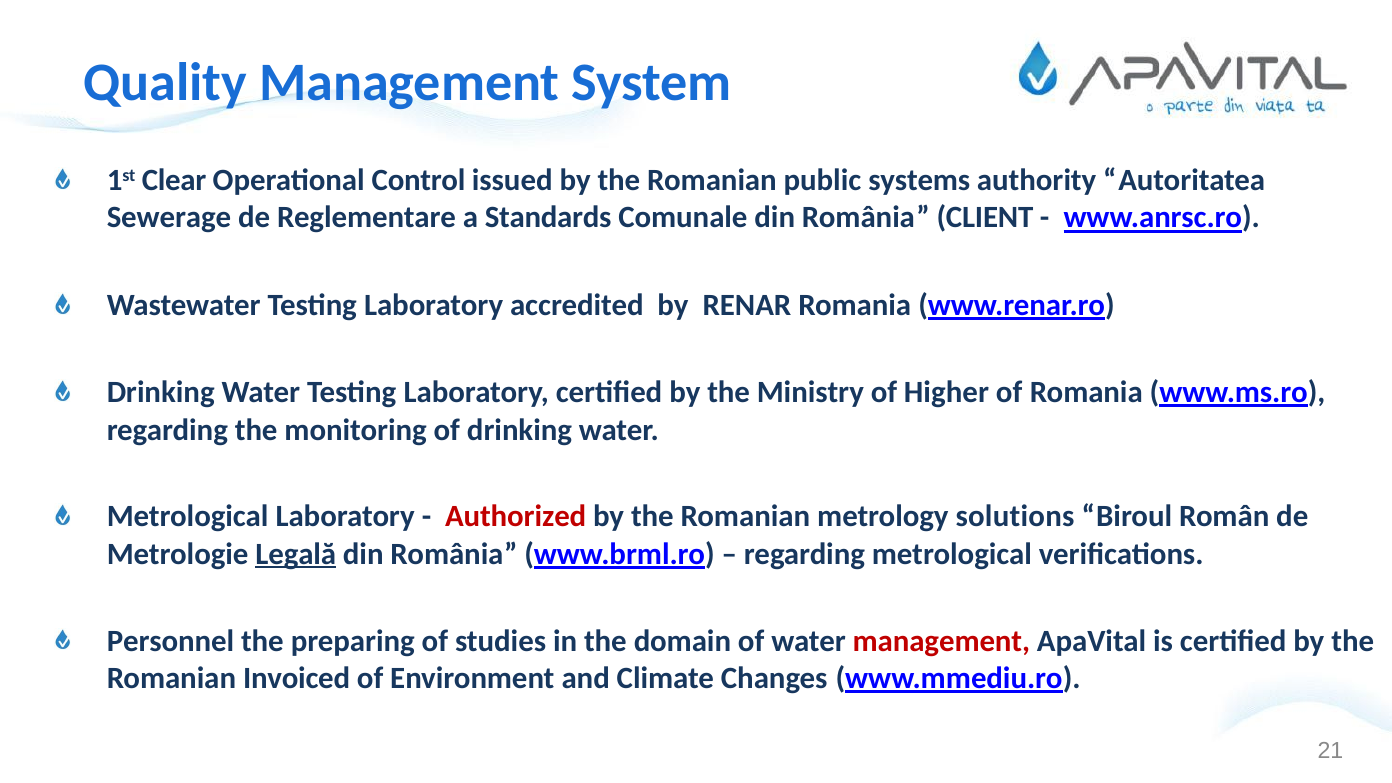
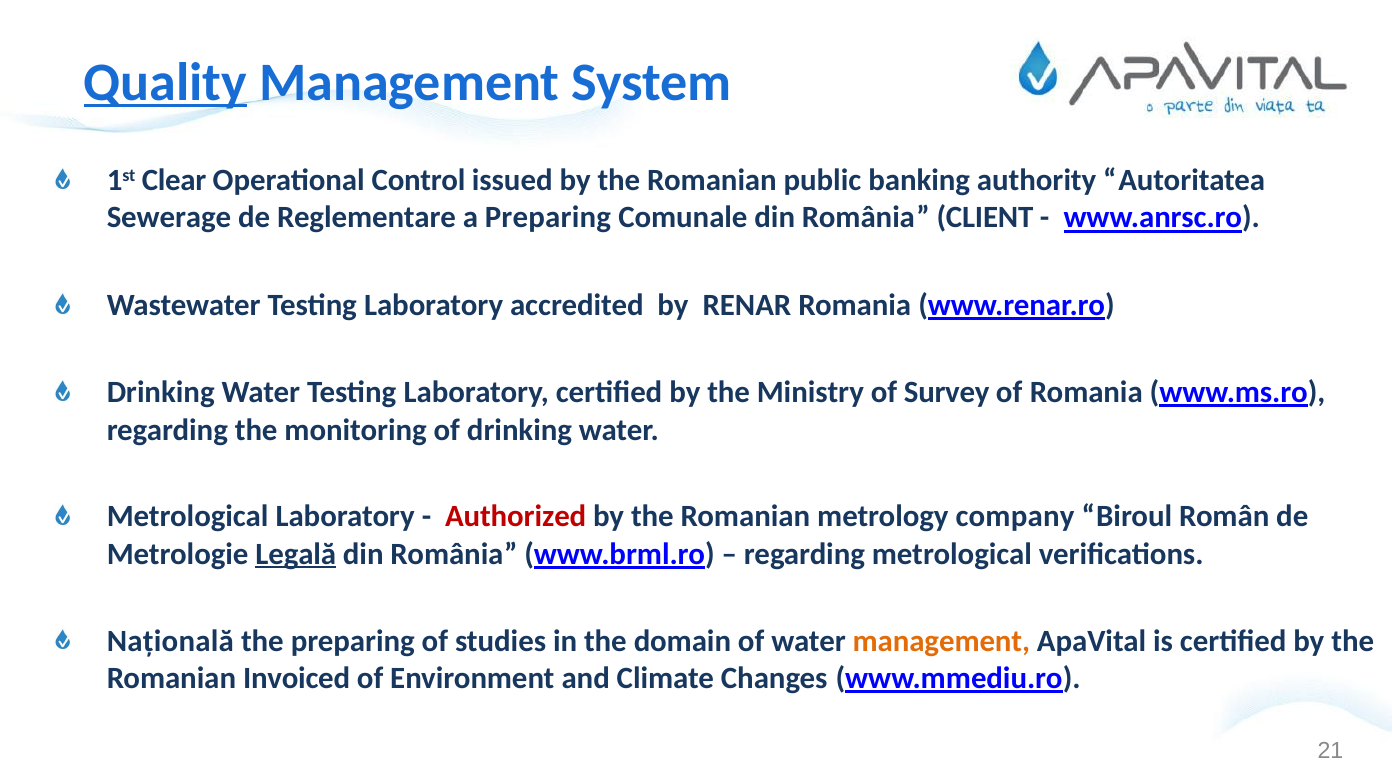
Quality underline: none -> present
systems: systems -> banking
a Standards: Standards -> Preparing
Higher: Higher -> Survey
solutions: solutions -> company
Personnel: Personnel -> Națională
management at (941, 641) colour: red -> orange
